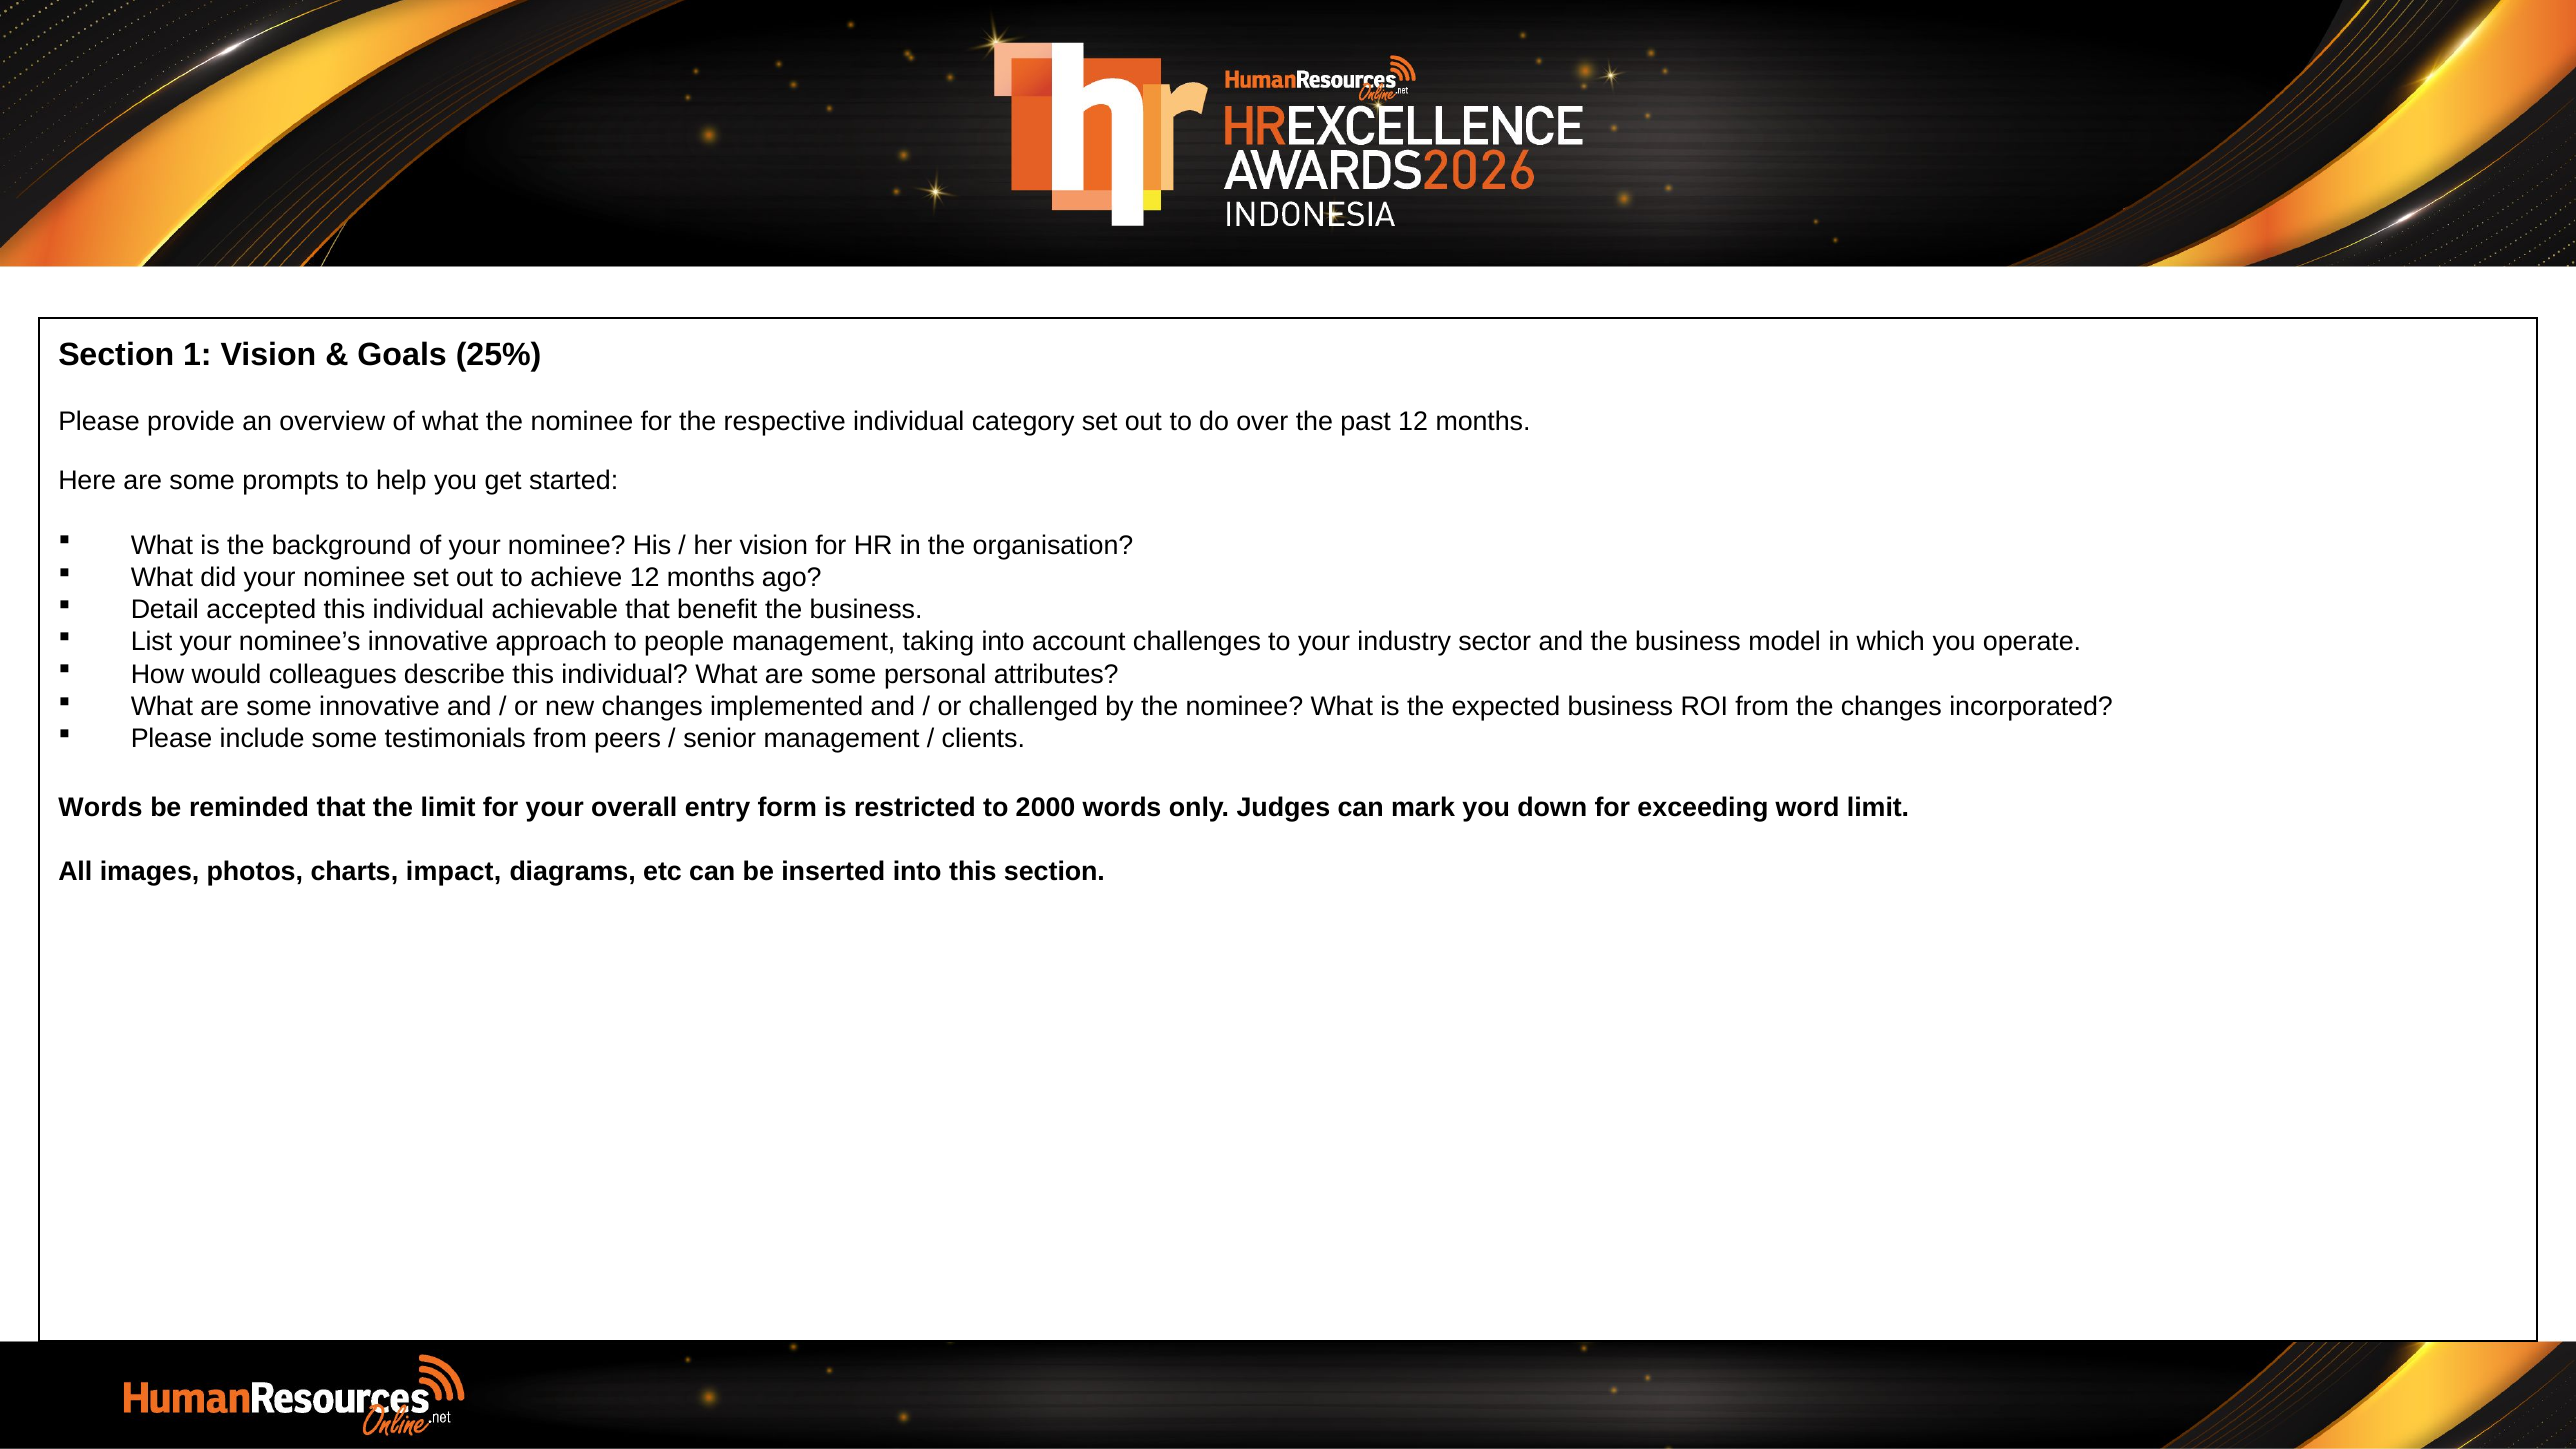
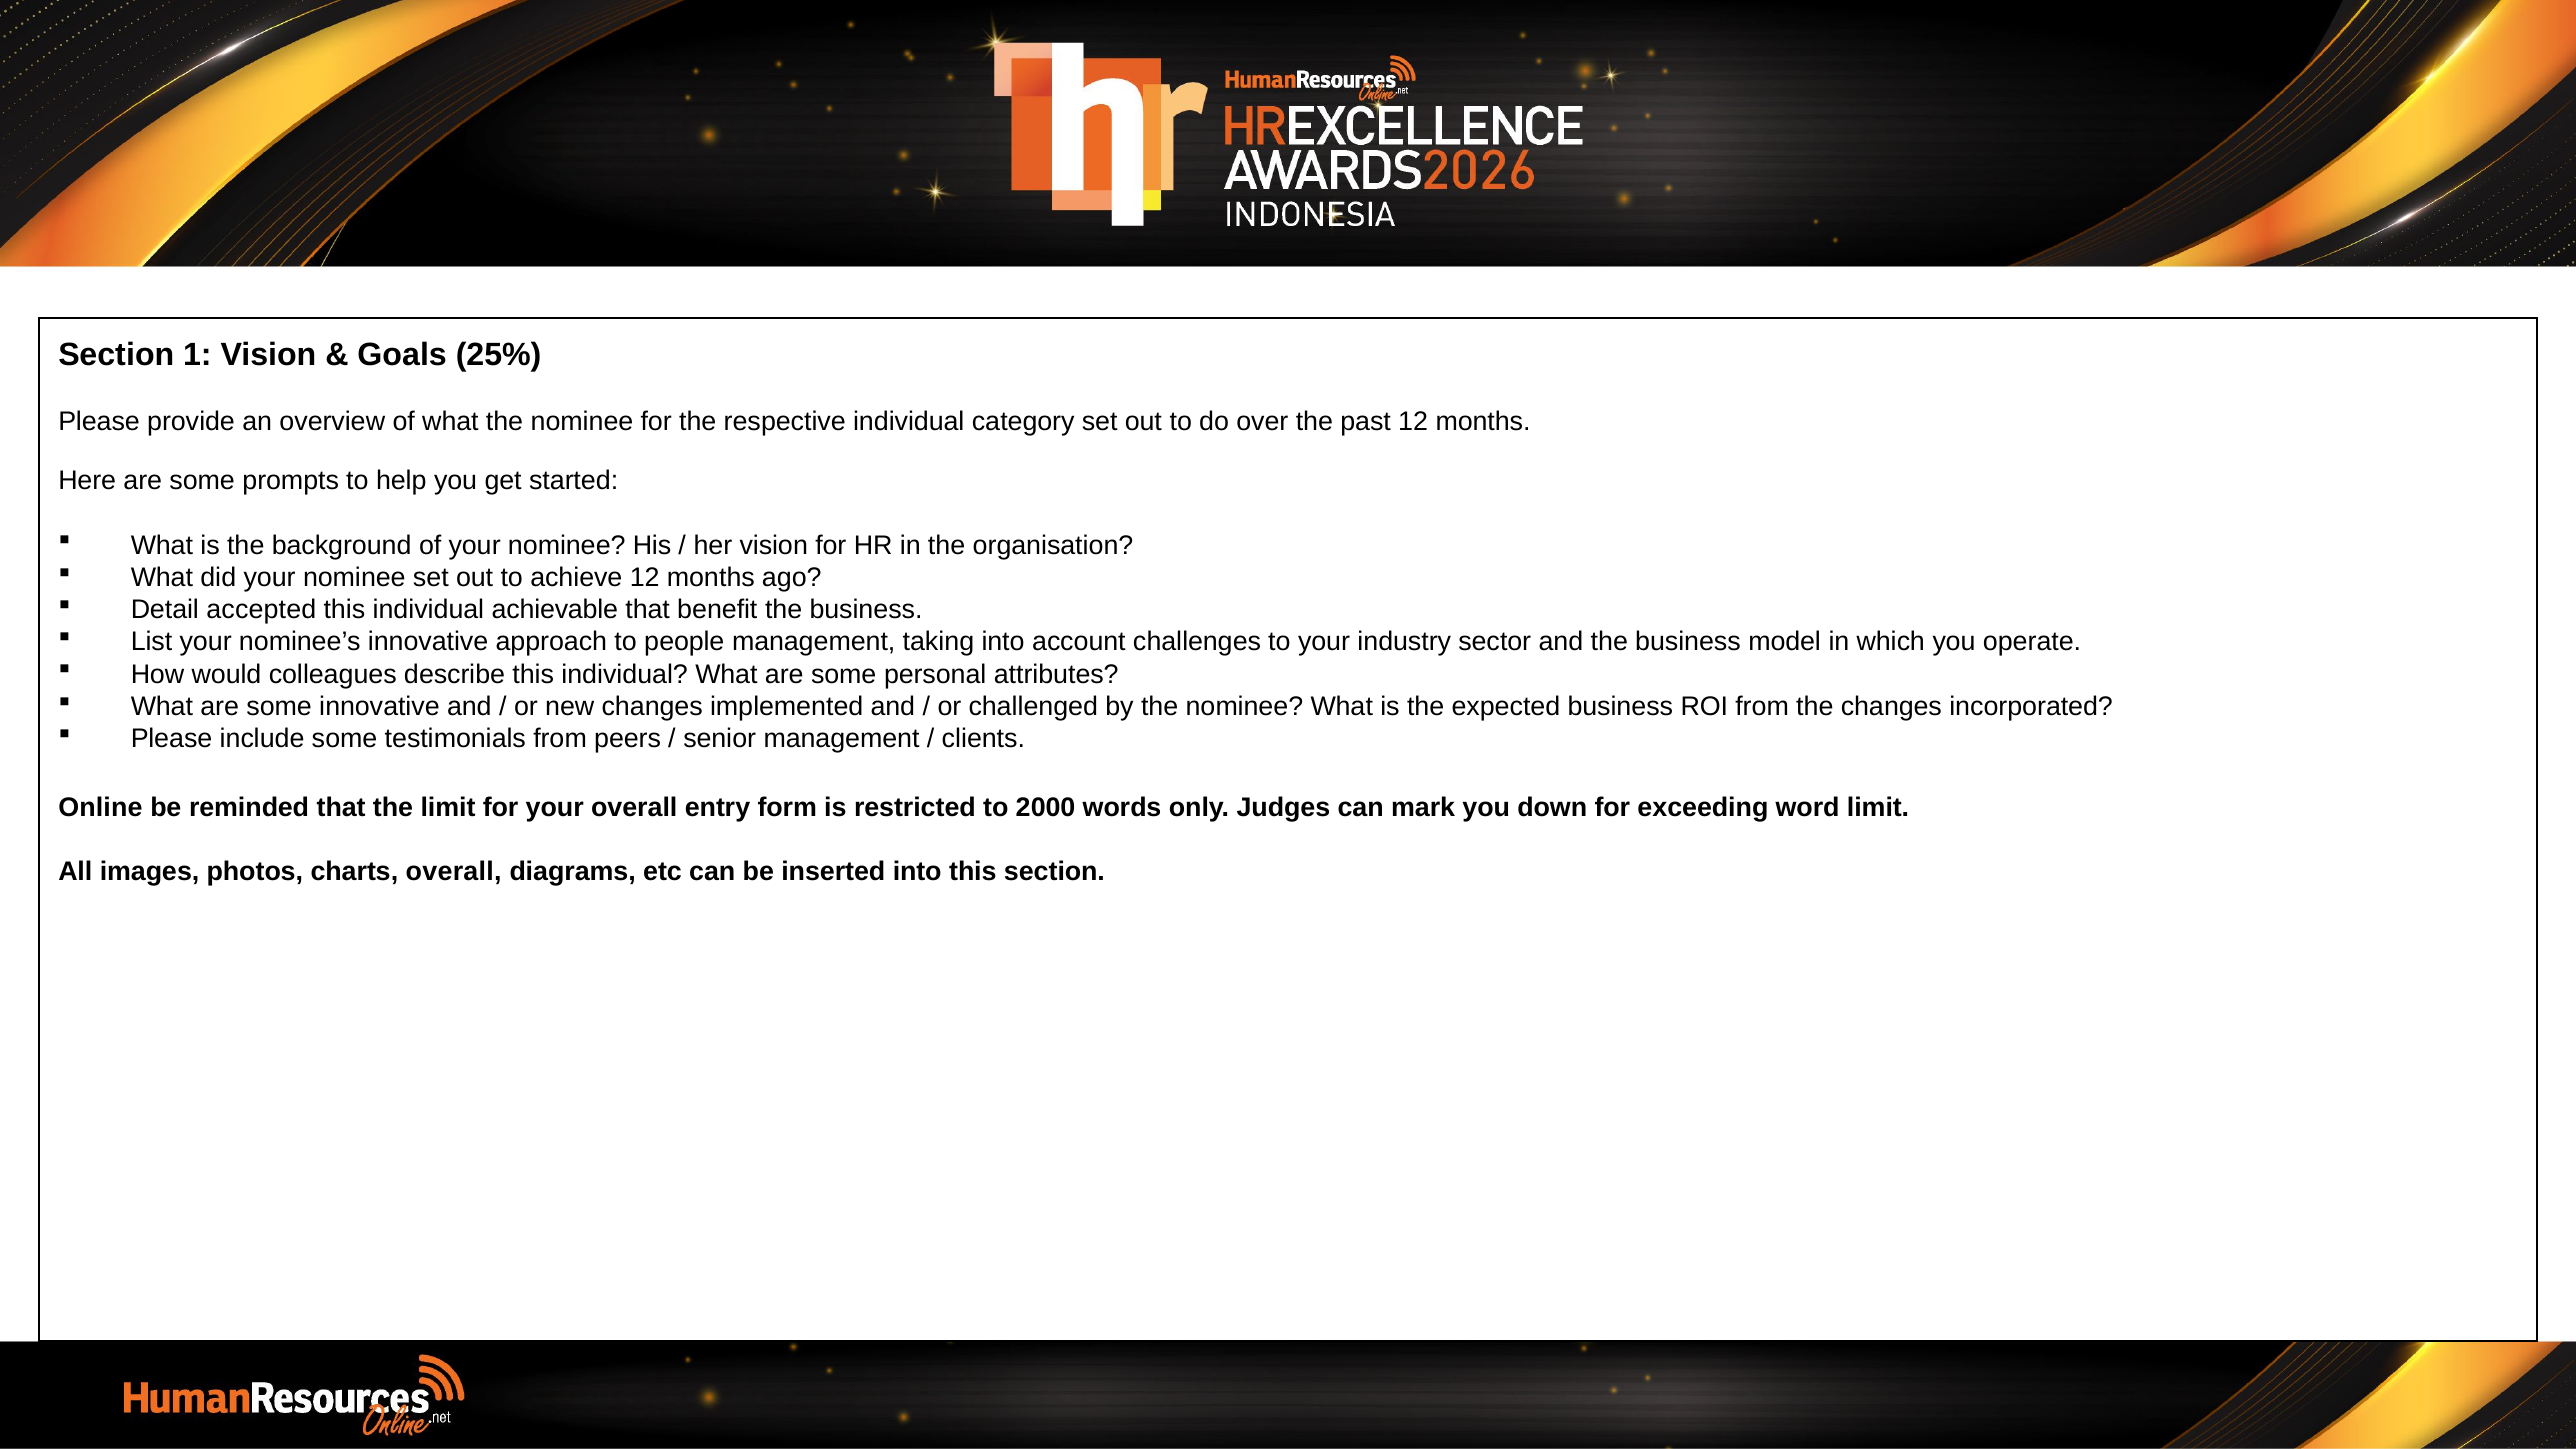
Words at (100, 808): Words -> Online
charts impact: impact -> overall
